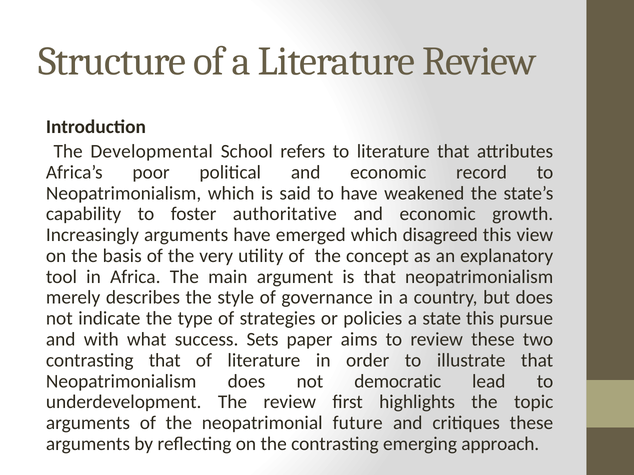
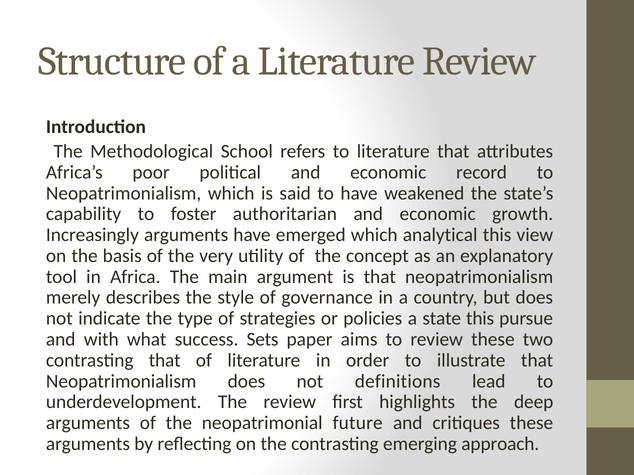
Developmental: Developmental -> Methodological
authoritative: authoritative -> authoritarian
disagreed: disagreed -> analytical
democratic: democratic -> definitions
topic: topic -> deep
